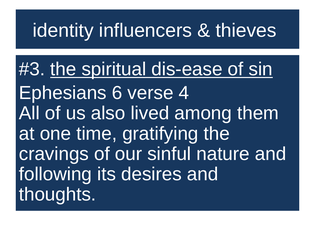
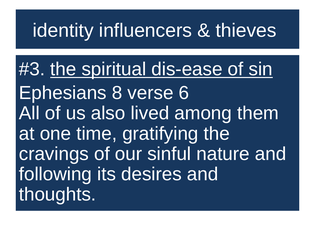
6: 6 -> 8
4: 4 -> 6
